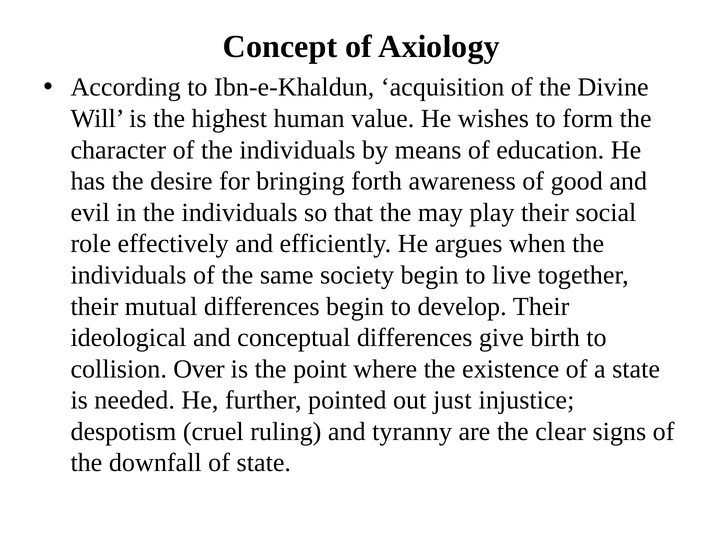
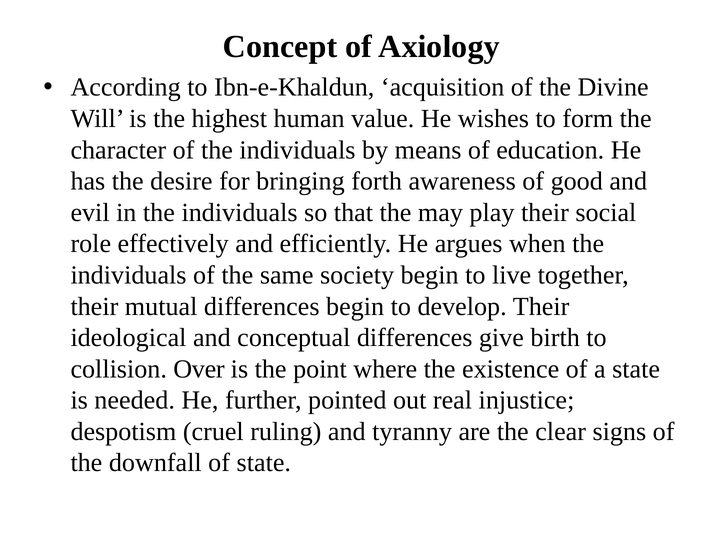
just: just -> real
